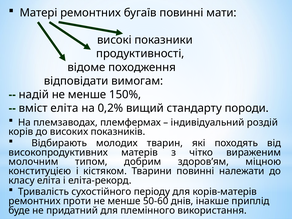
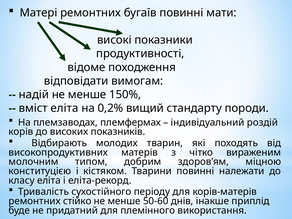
проти: проти -> стійко
